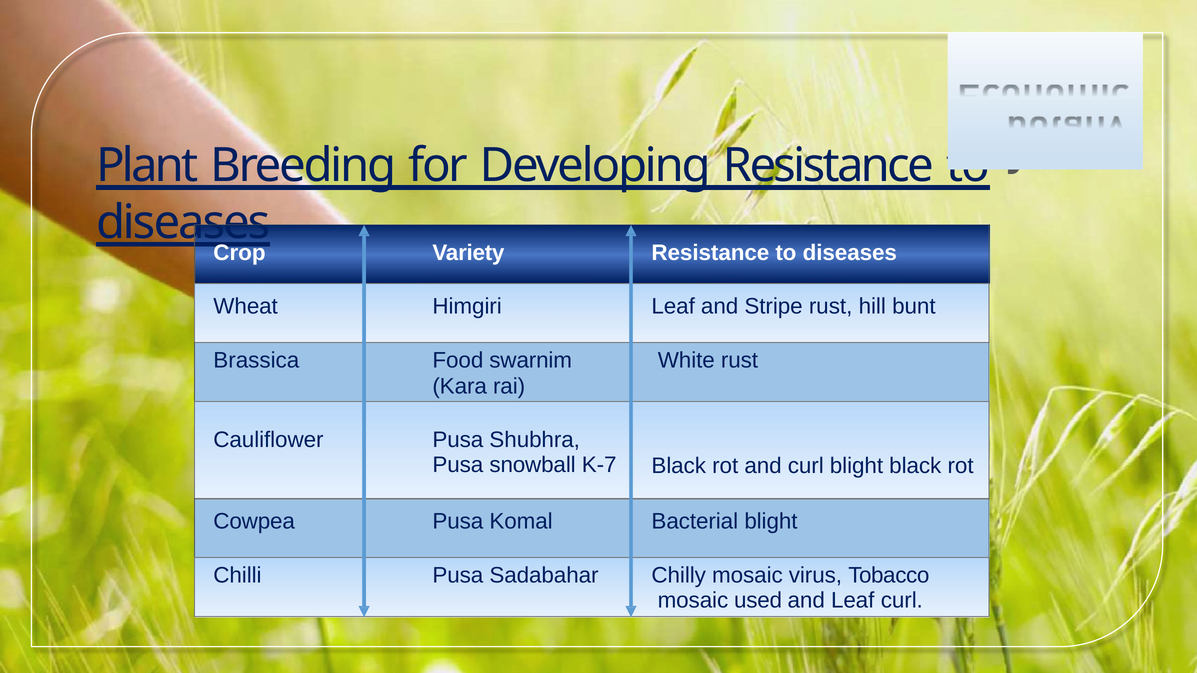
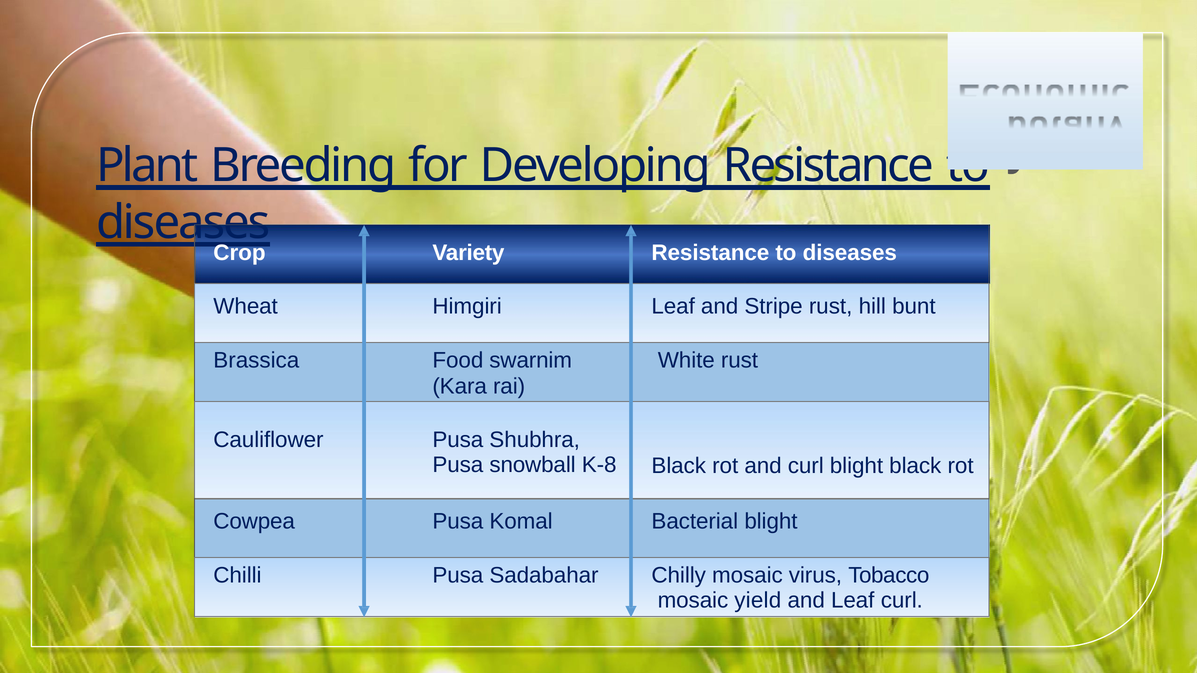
K-7: K-7 -> K-8
used: used -> yield
